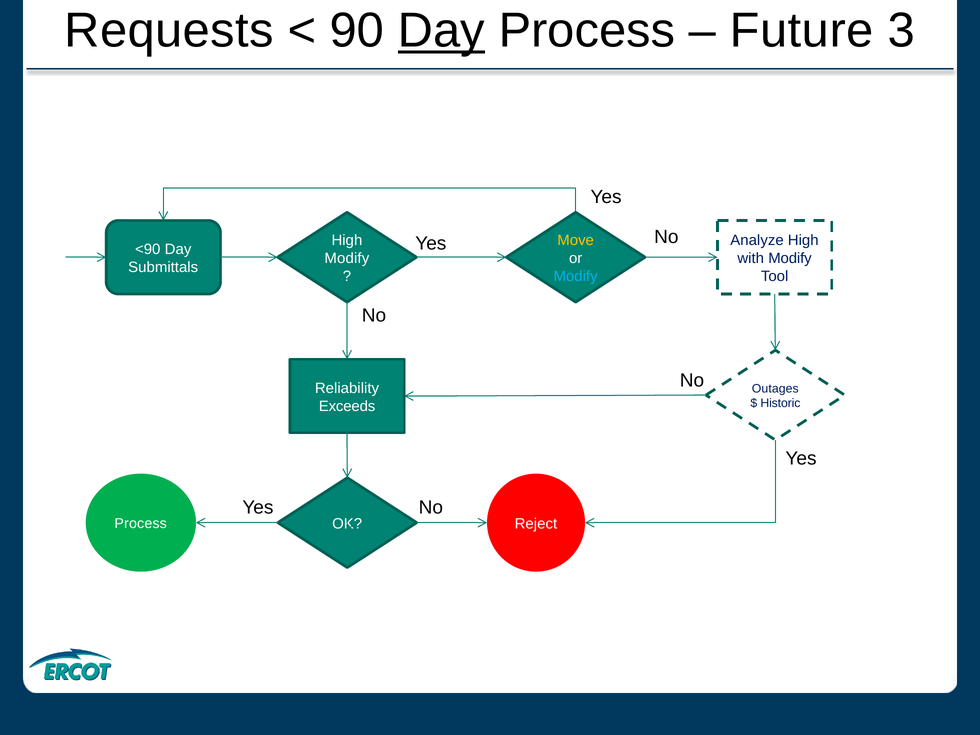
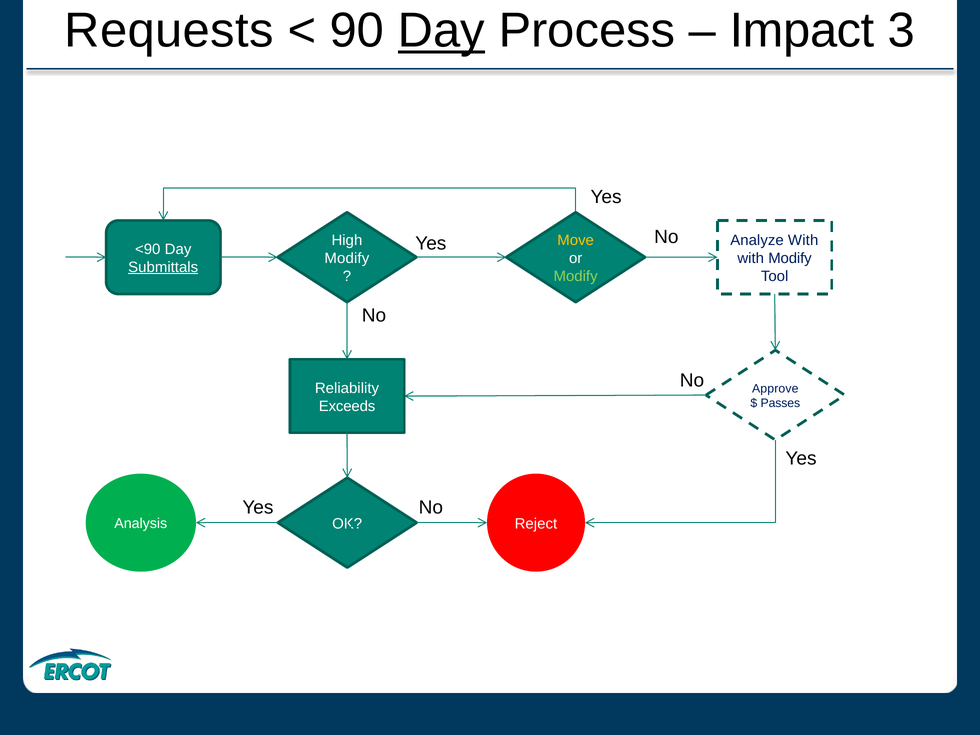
Future: Future -> Impact
Analyze High: High -> With
Submittals underline: none -> present
Modify at (576, 276) colour: light blue -> light green
Outages: Outages -> Approve
Historic: Historic -> Passes
Process at (141, 524): Process -> Analysis
